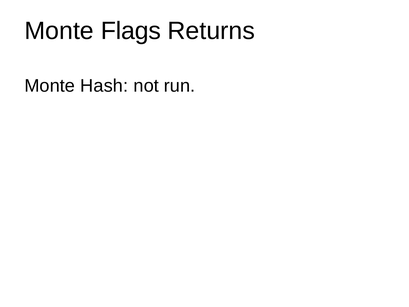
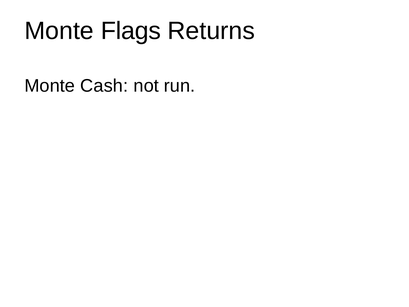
Hash: Hash -> Cash
